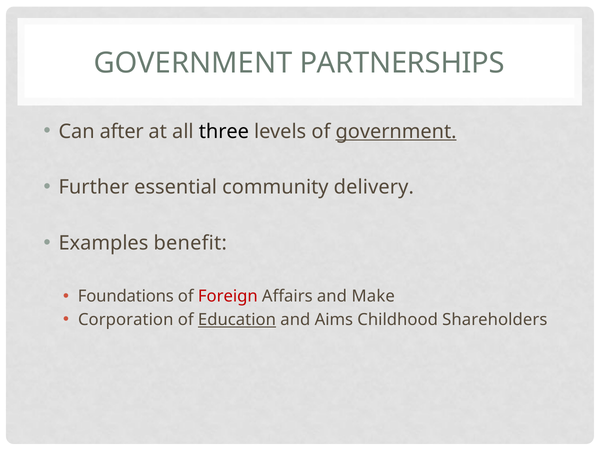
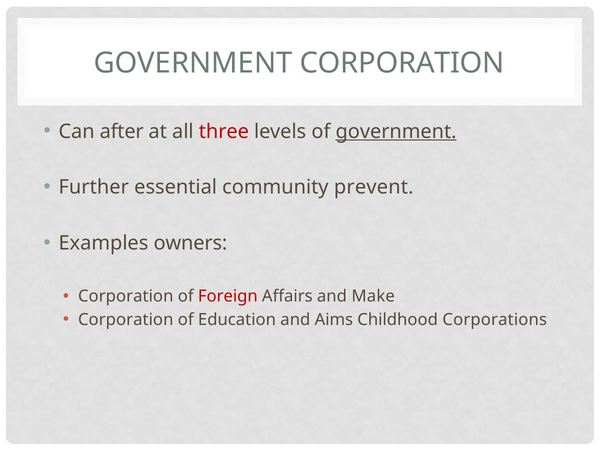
GOVERNMENT PARTNERSHIPS: PARTNERSHIPS -> CORPORATION
three colour: black -> red
delivery: delivery -> prevent
benefit: benefit -> owners
Foundations at (126, 296): Foundations -> Corporation
Education underline: present -> none
Shareholders: Shareholders -> Corporations
